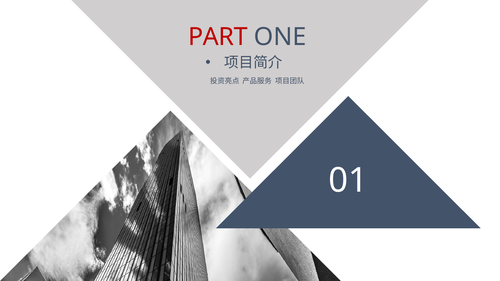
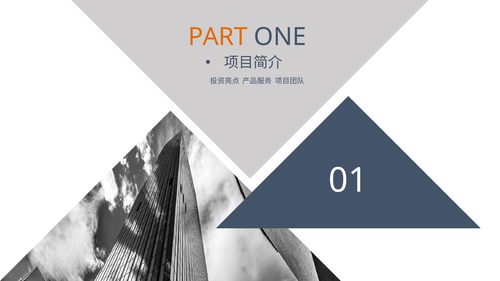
PART colour: red -> orange
